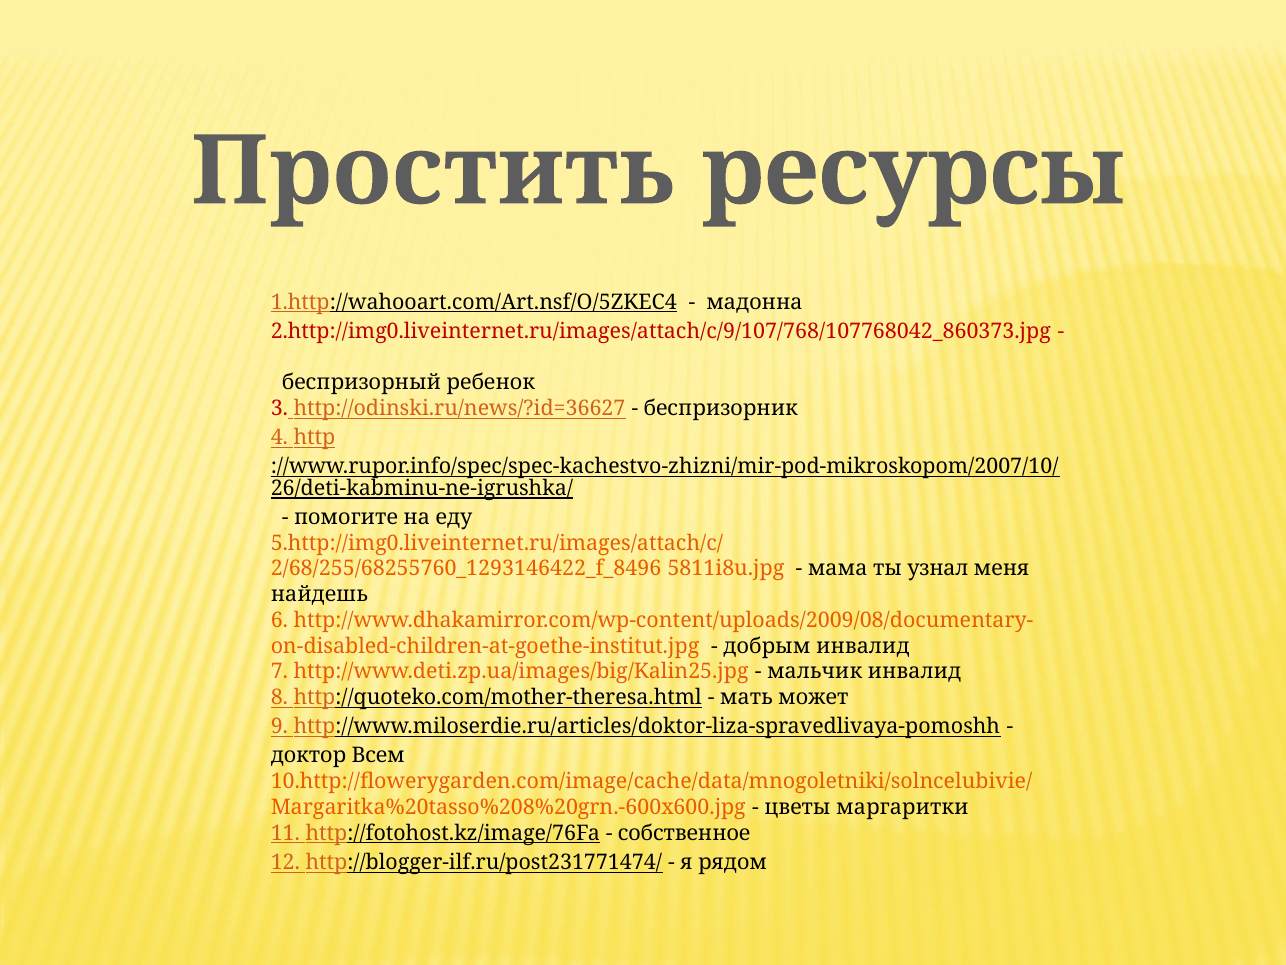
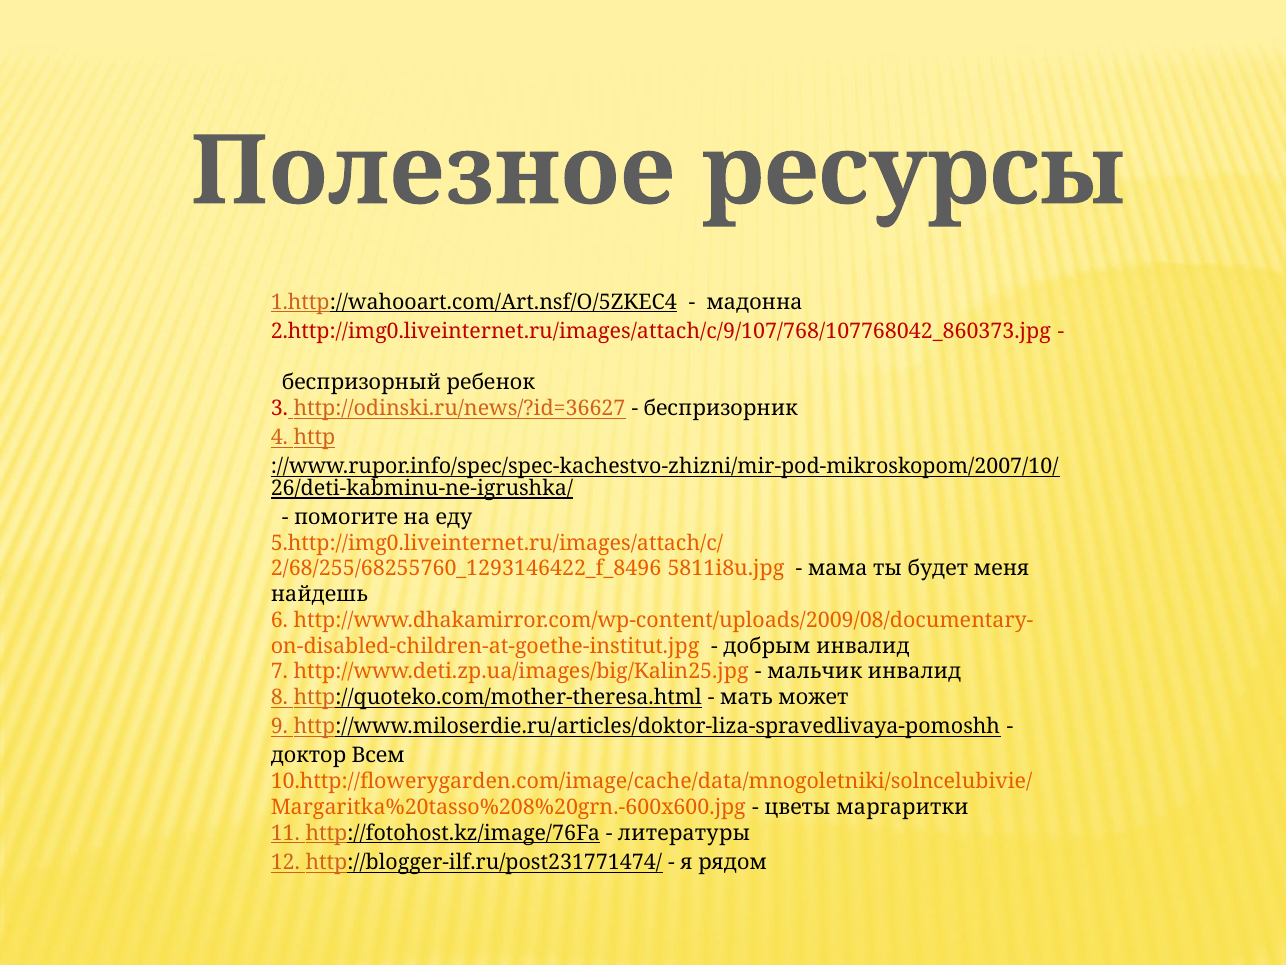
Простить: Простить -> Полезное
узнал: узнал -> будет
собственное: собственное -> литературы
